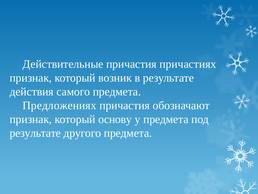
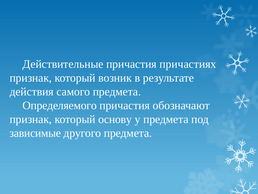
Предложениях: Предложениях -> Определяемого
результате at (35, 133): результате -> зависимые
